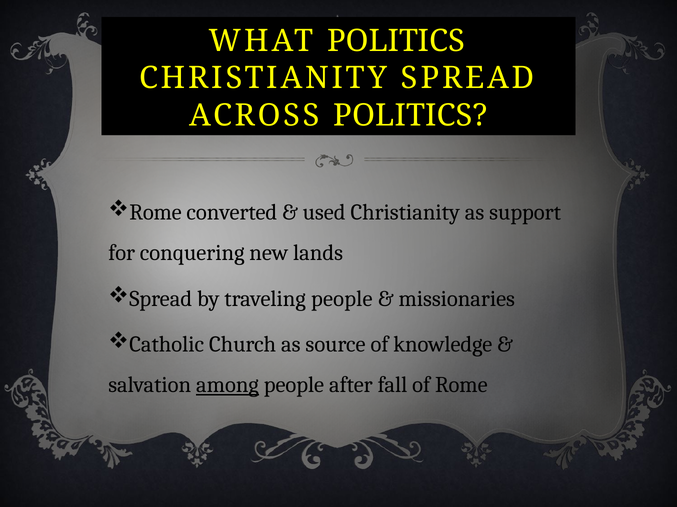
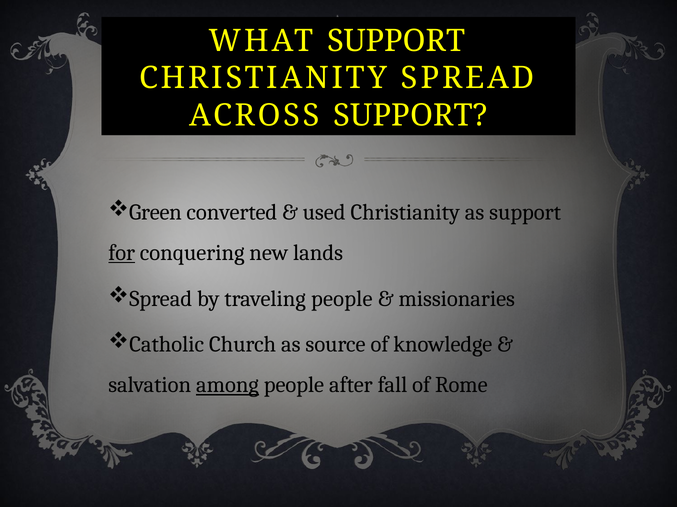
WHAT POLITICS: POLITICS -> SUPPORT
ACROSS POLITICS: POLITICS -> SUPPORT
Rome at (155, 213): Rome -> Green
for underline: none -> present
